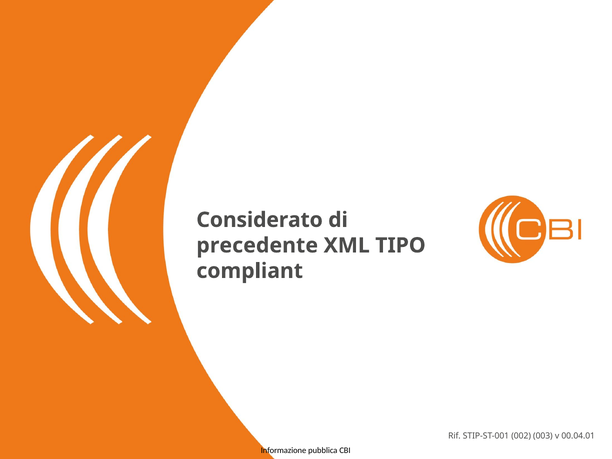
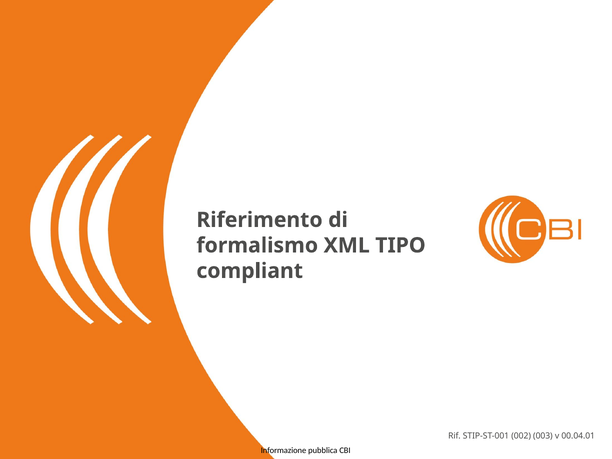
Considerato: Considerato -> Riferimento
precedente: precedente -> formalismo
